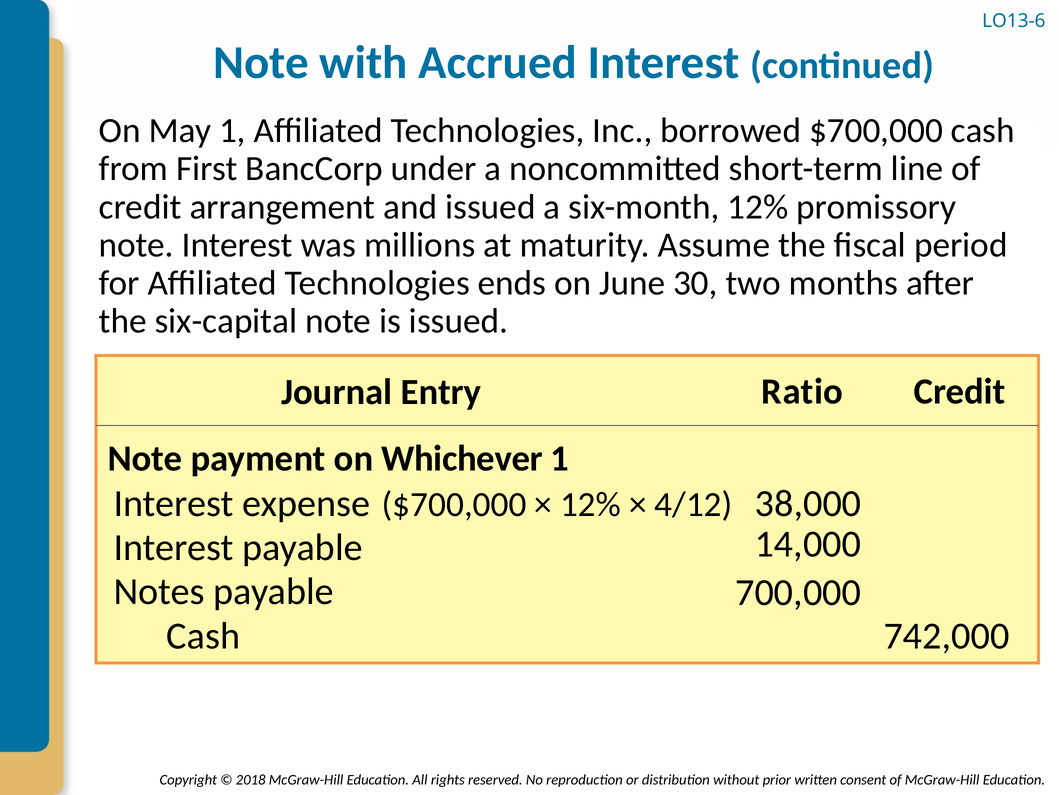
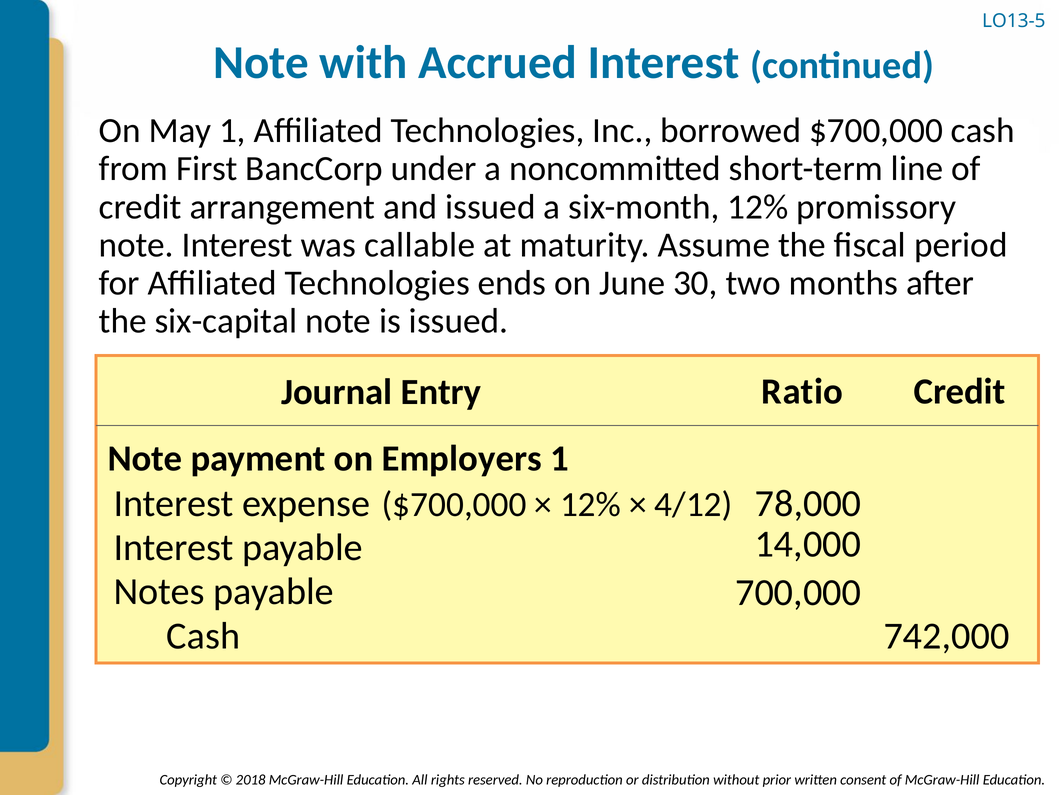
LO13-6: LO13-6 -> LO13-5
millions: millions -> callable
Whichever: Whichever -> Employers
38,000: 38,000 -> 78,000
